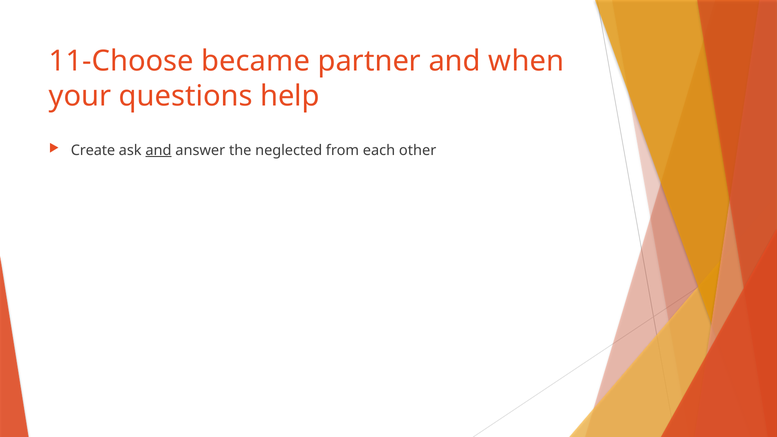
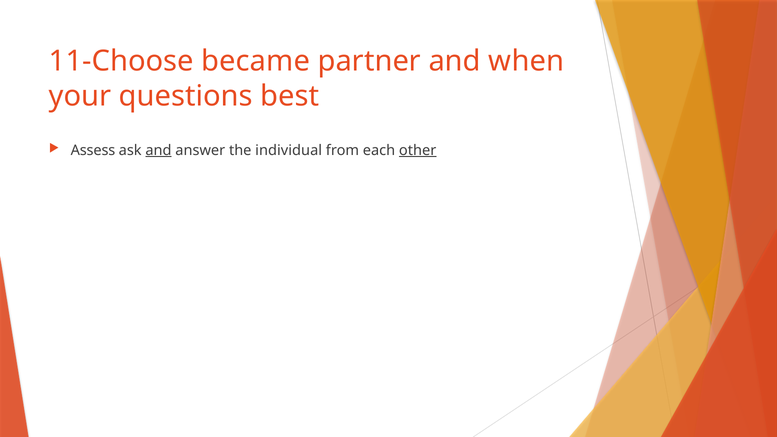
help: help -> best
Create: Create -> Assess
neglected: neglected -> individual
other underline: none -> present
